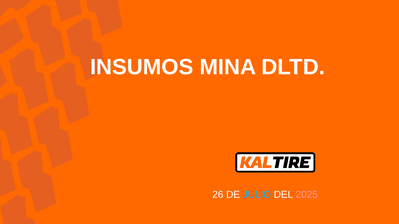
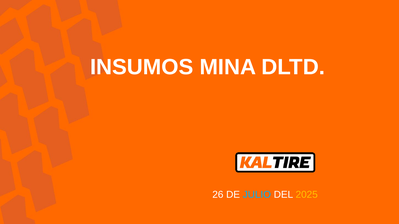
2025 colour: pink -> yellow
